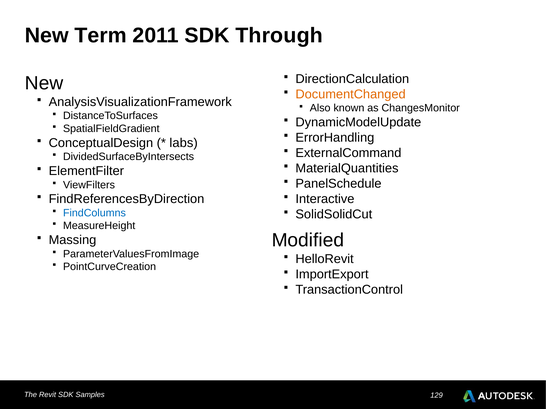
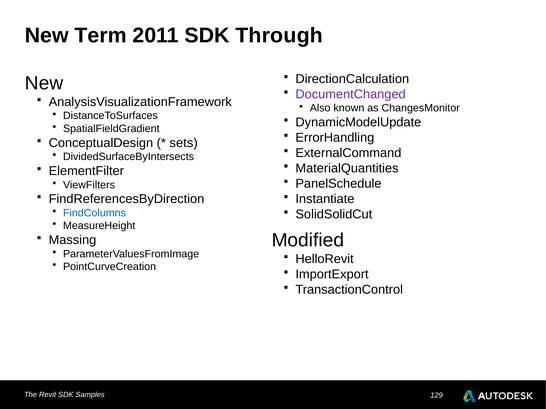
DocumentChanged colour: orange -> purple
labs: labs -> sets
Interactive: Interactive -> Instantiate
